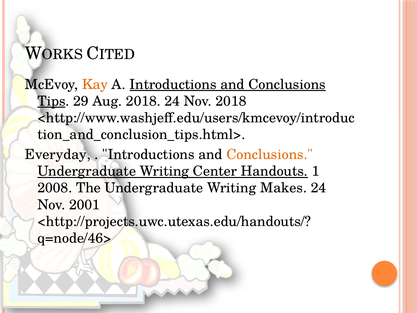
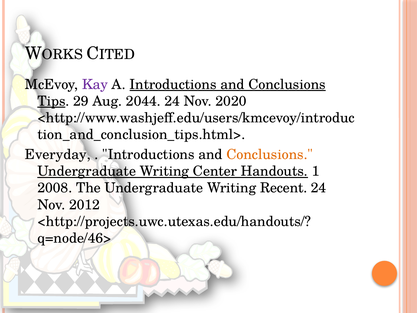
Kay colour: orange -> purple
Aug 2018: 2018 -> 2044
Nov 2018: 2018 -> 2020
Makes: Makes -> Recent
2001: 2001 -> 2012
